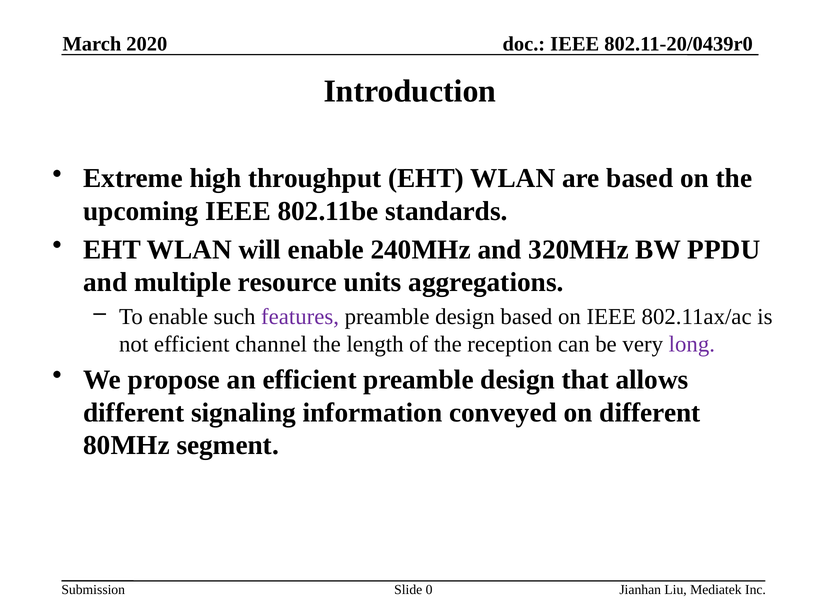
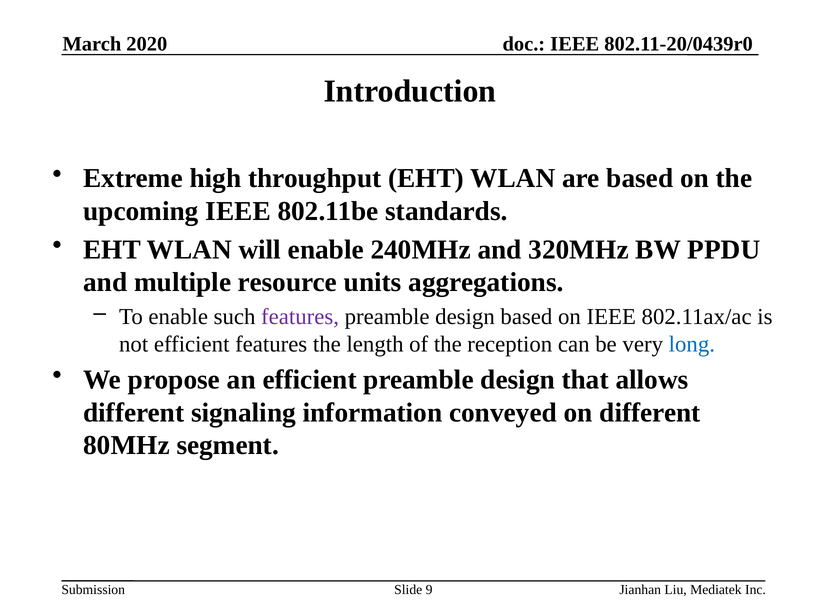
efficient channel: channel -> features
long colour: purple -> blue
0: 0 -> 9
